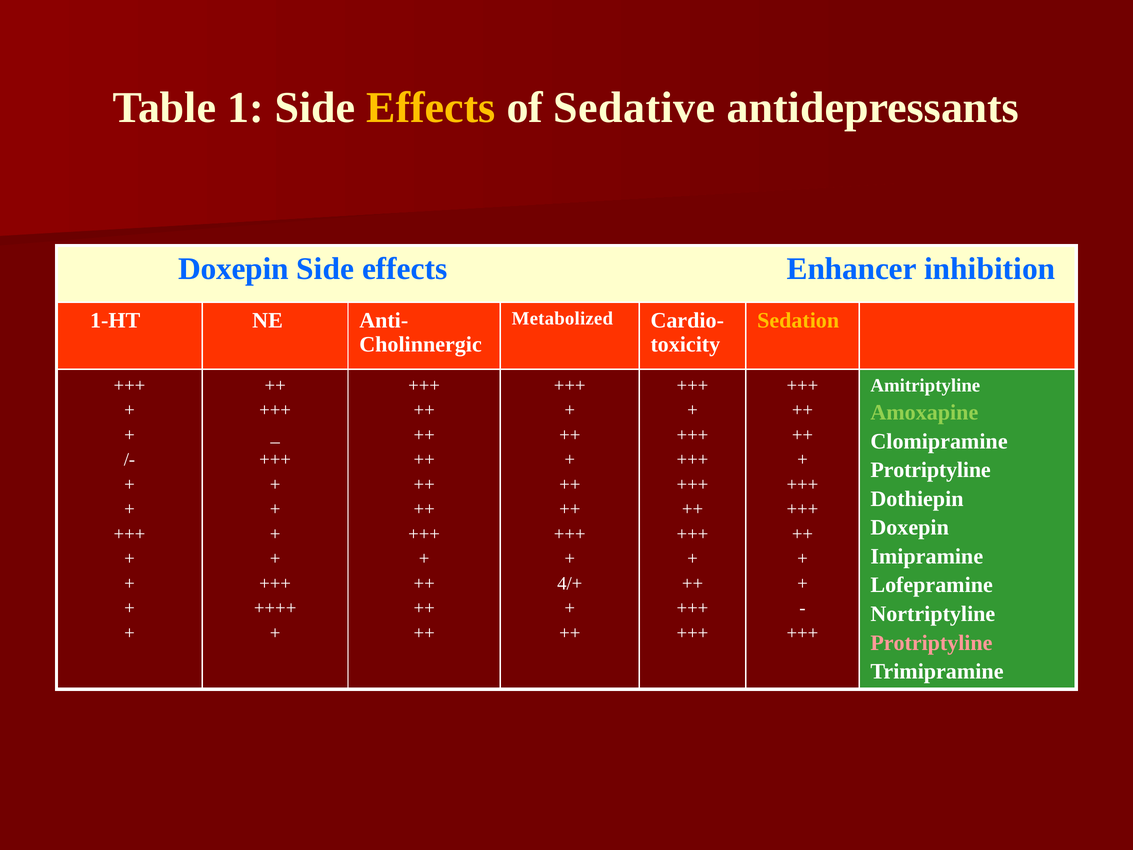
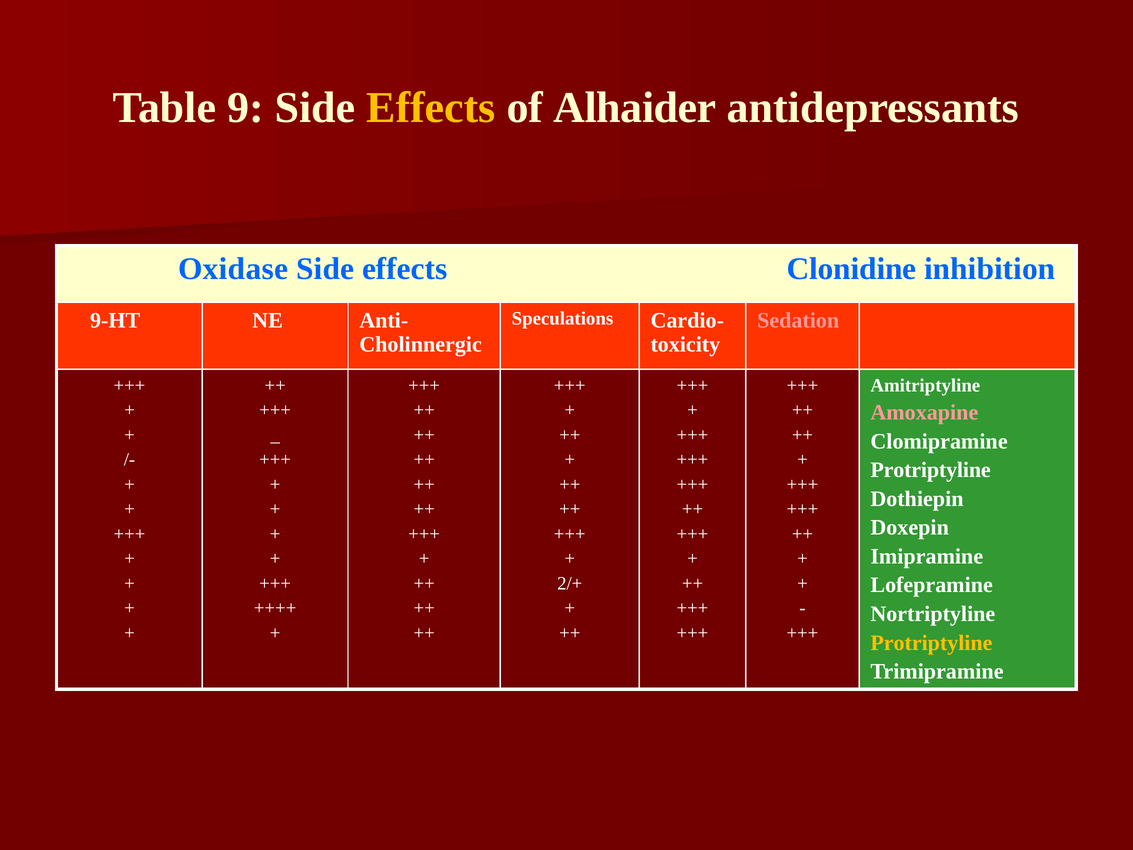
1: 1 -> 9
Sedative: Sedative -> Alhaider
Doxepin at (233, 269): Doxepin -> Oxidase
Enhancer: Enhancer -> Clonidine
Metabolized: Metabolized -> Speculations
1-HT: 1-HT -> 9-HT
Sedation colour: yellow -> pink
Amoxapine colour: light green -> pink
4/+: 4/+ -> 2/+
Protriptyline at (931, 643) colour: pink -> yellow
